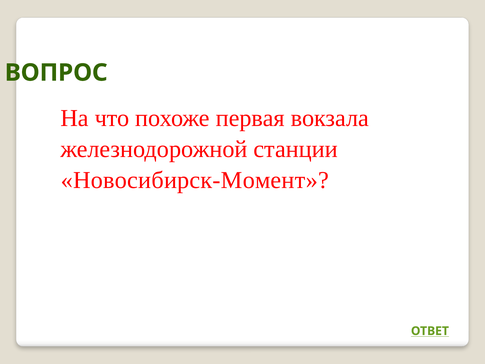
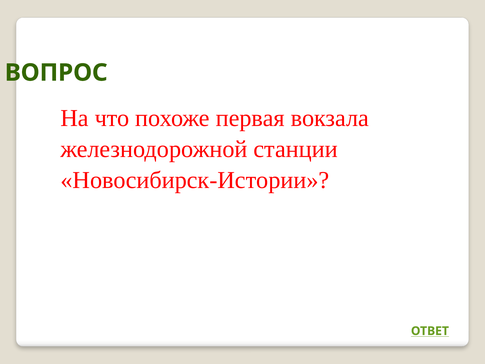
Новосибирск-Момент: Новосибирск-Момент -> Новосибирск-Истории
